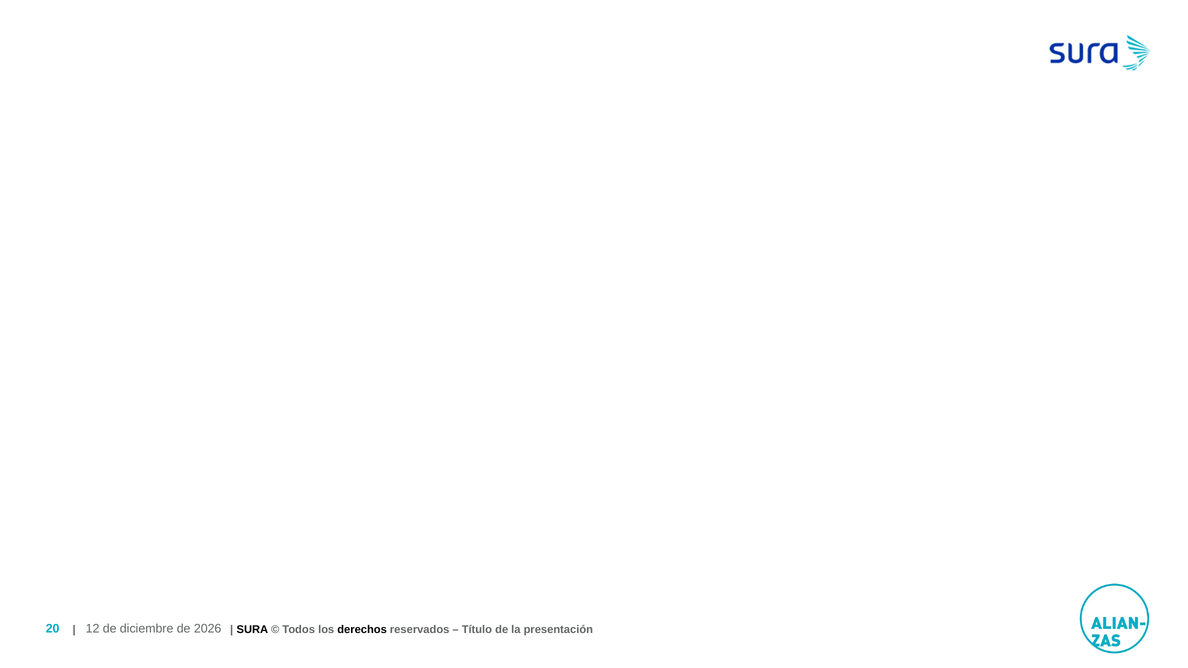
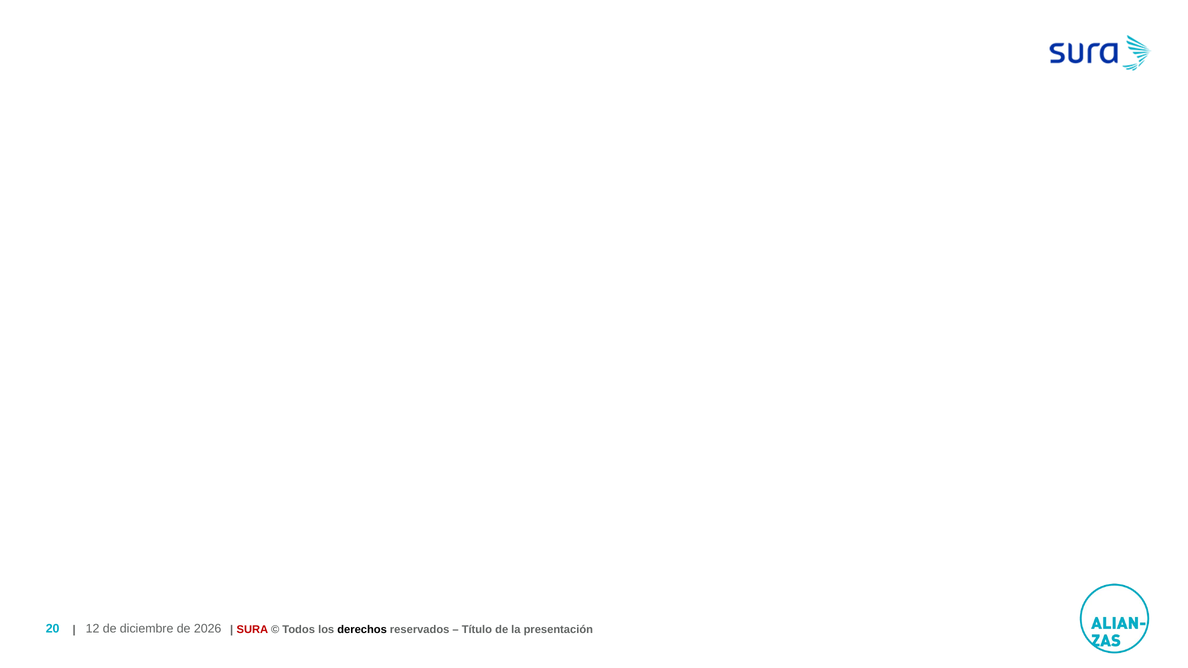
SURA colour: black -> red
